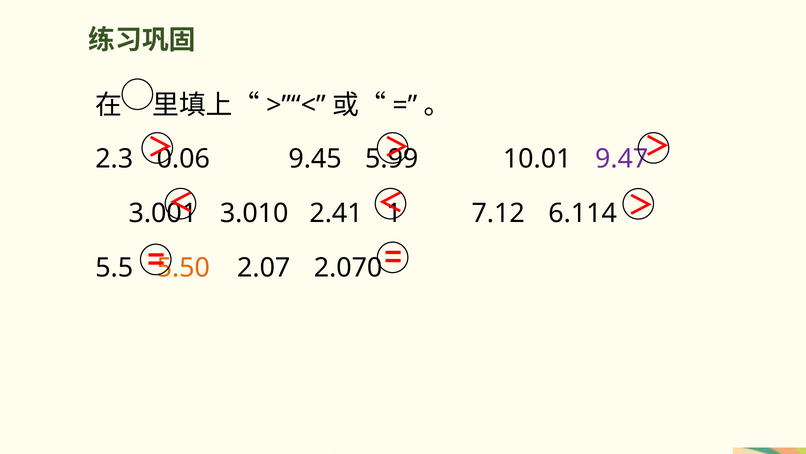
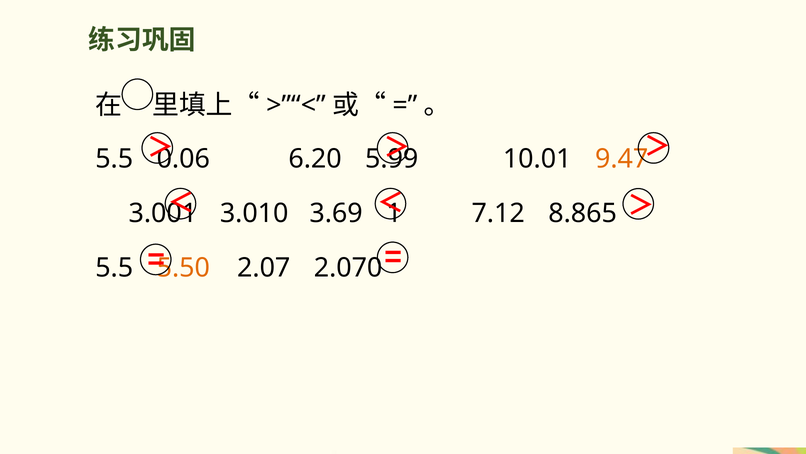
2.3 at (114, 159): 2.3 -> 5.5
9.45: 9.45 -> 6.20
9.47 colour: purple -> orange
2.41: 2.41 -> 3.69
6.114: 6.114 -> 8.865
